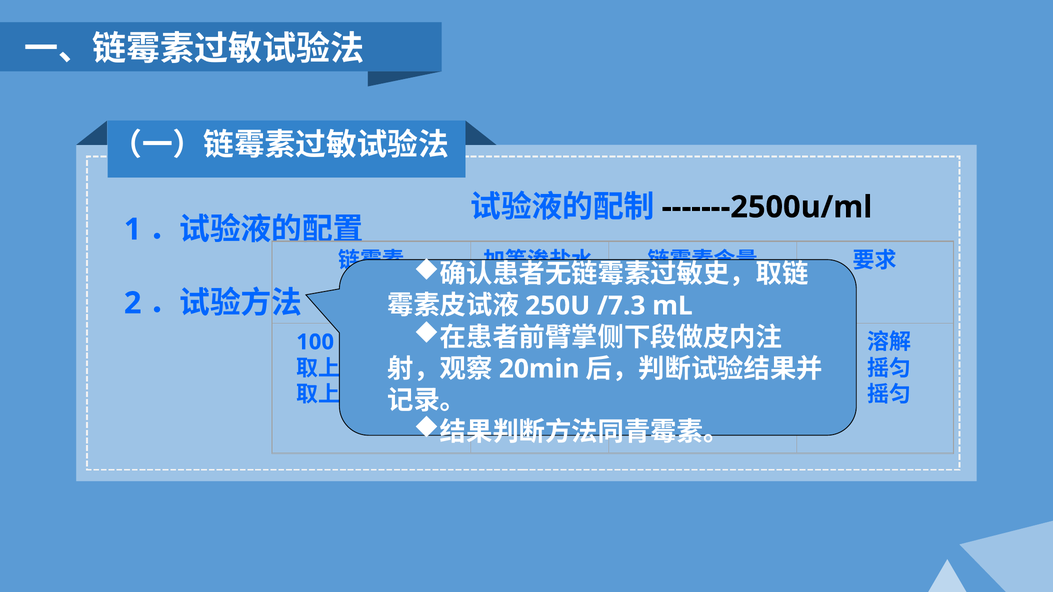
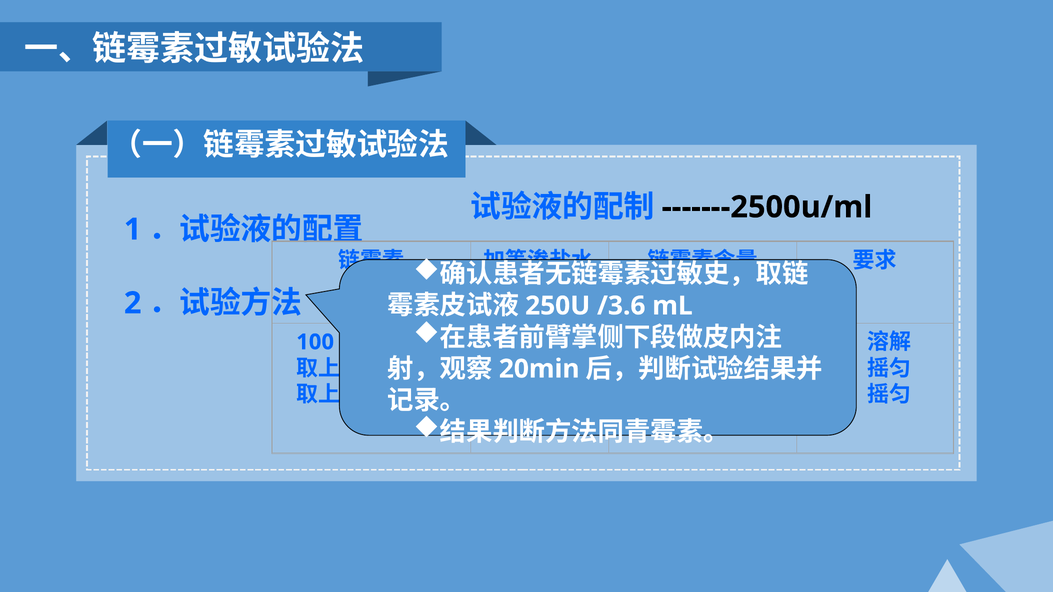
/7.3: /7.3 -> /3.6
